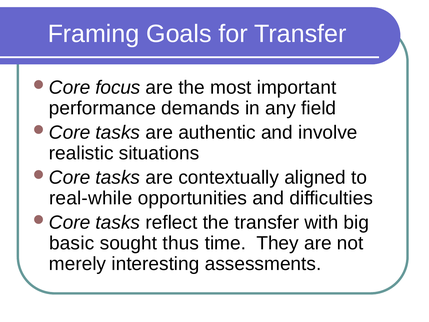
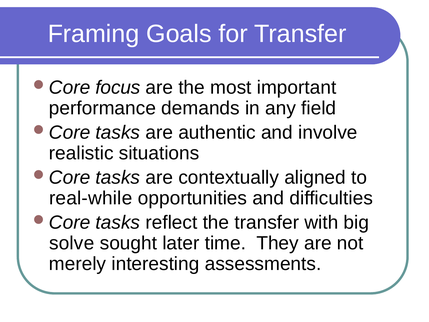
basic: basic -> solve
thus: thus -> later
